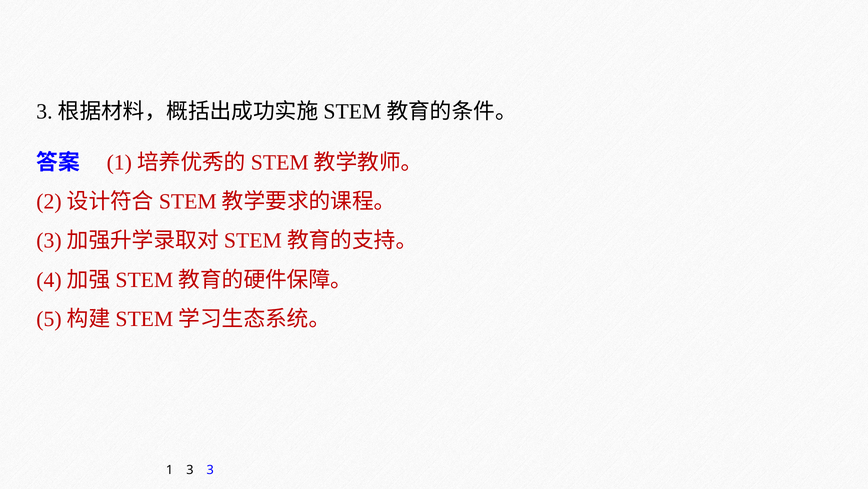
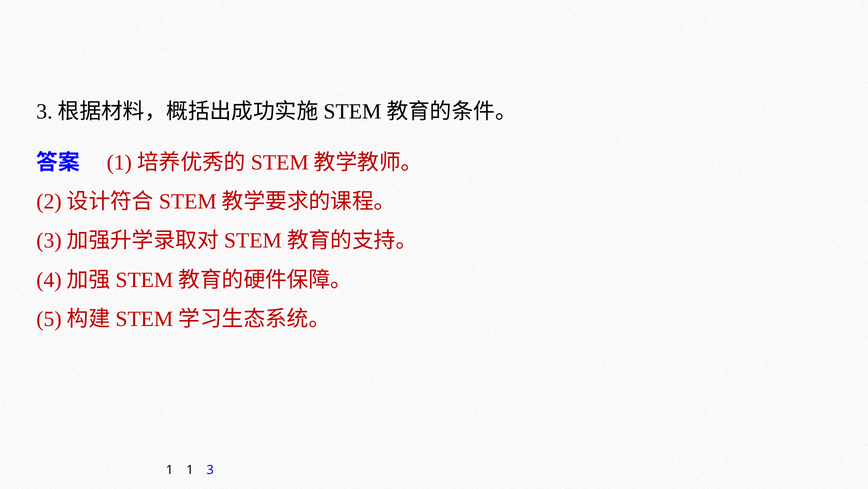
1 3: 3 -> 1
